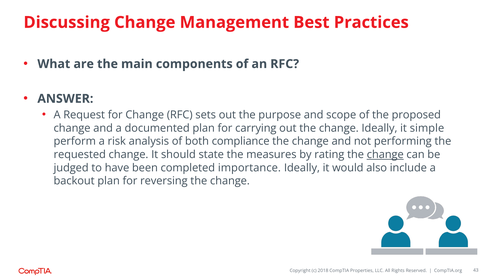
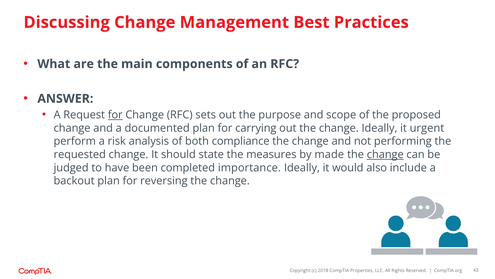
for at (115, 115) underline: none -> present
simple: simple -> urgent
rating: rating -> made
